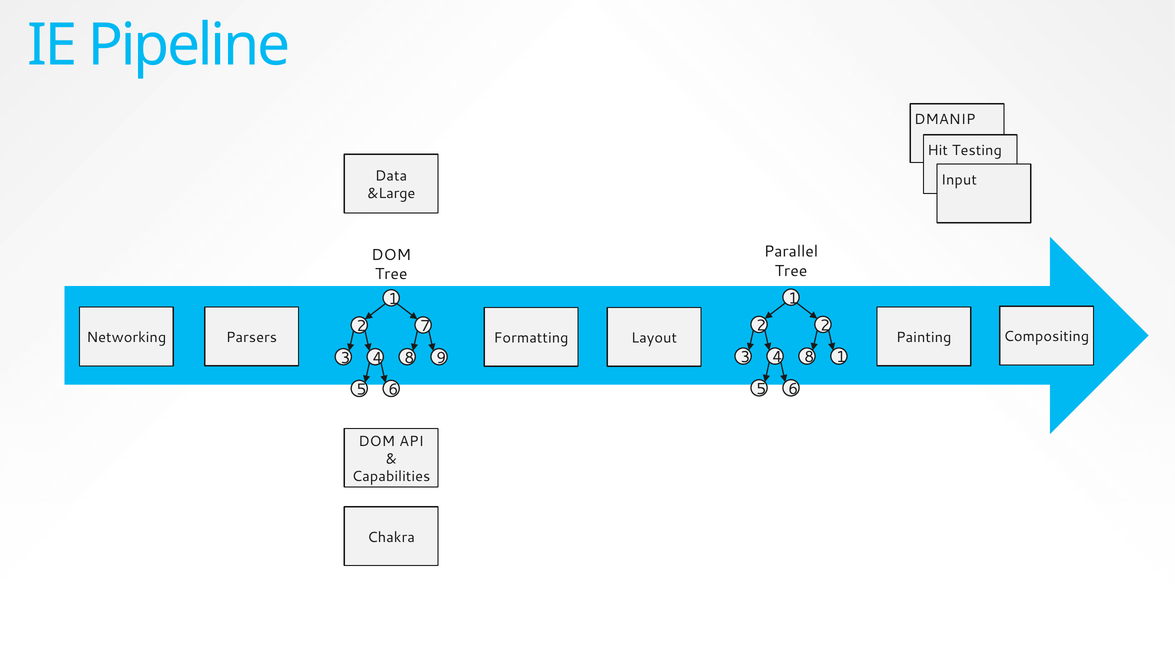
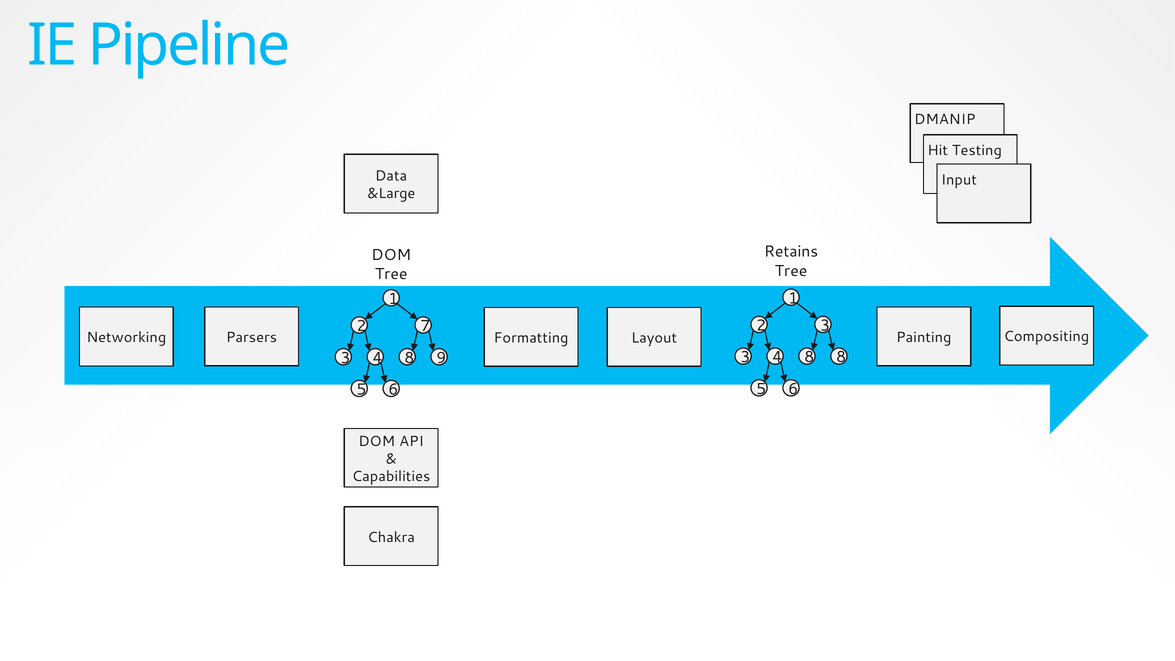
Parallel: Parallel -> Retains
2 2: 2 -> 3
8 1: 1 -> 8
